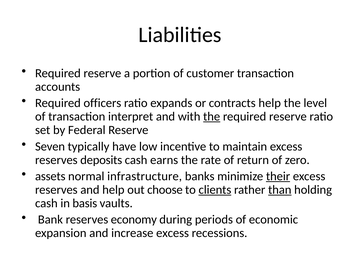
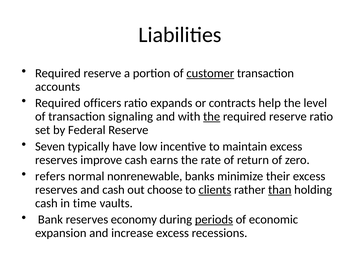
customer underline: none -> present
interpret: interpret -> signaling
deposits: deposits -> improve
assets: assets -> refers
infrastructure: infrastructure -> nonrenewable
their underline: present -> none
and help: help -> cash
basis: basis -> time
periods underline: none -> present
